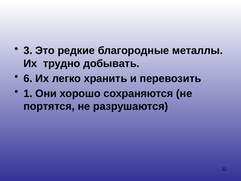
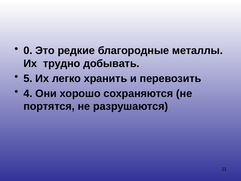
3: 3 -> 0
6: 6 -> 5
1: 1 -> 4
